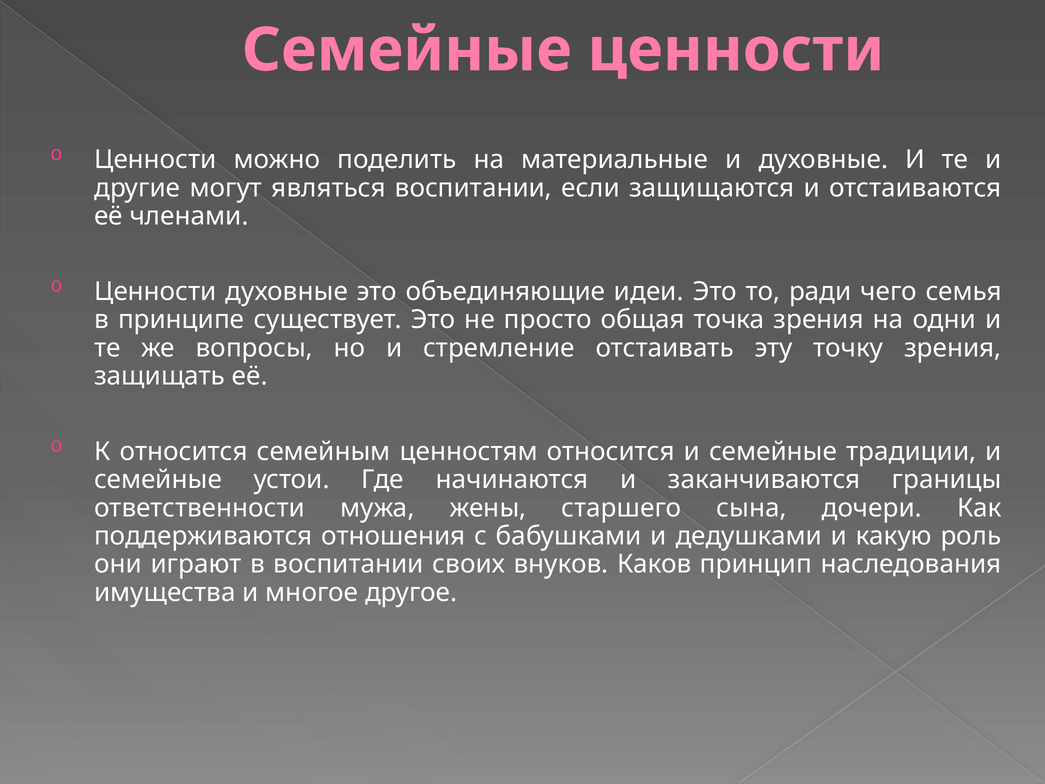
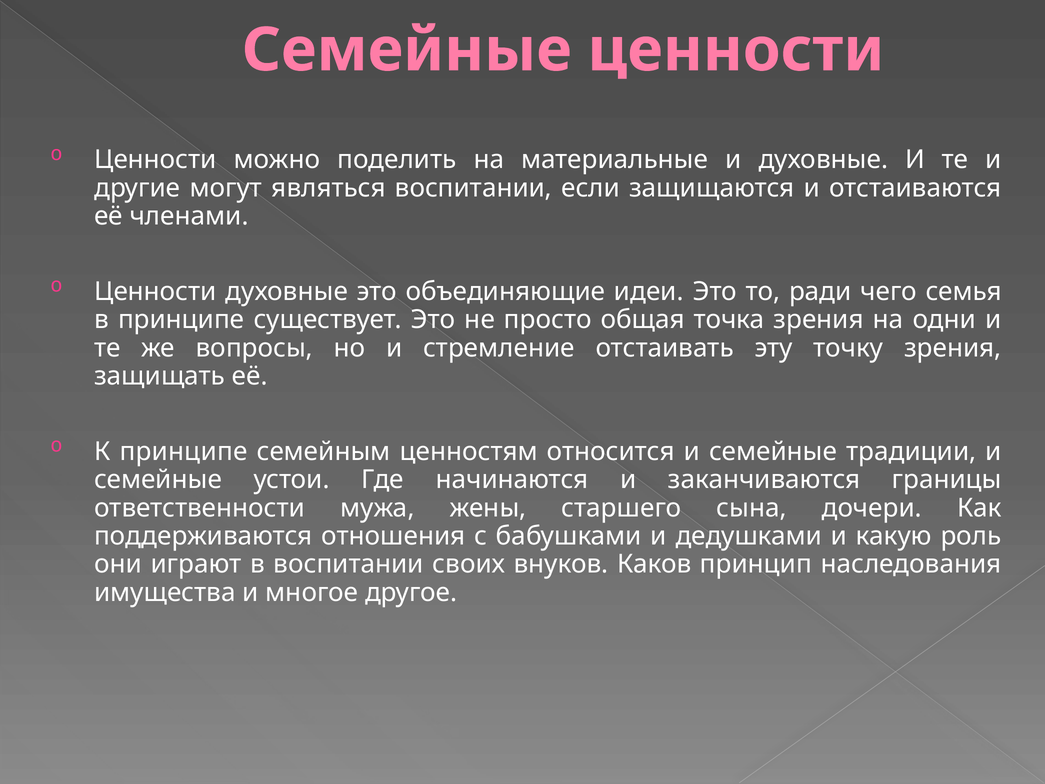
К относится: относится -> принципе
